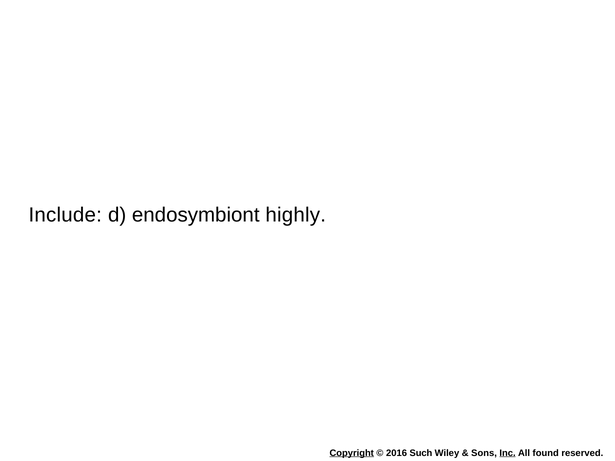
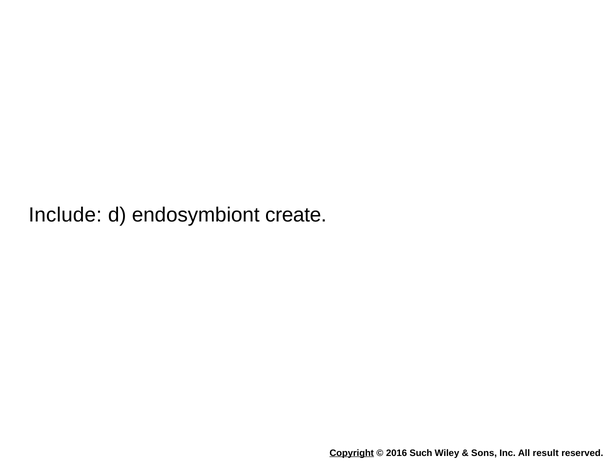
highly: highly -> create
Inc underline: present -> none
found: found -> result
